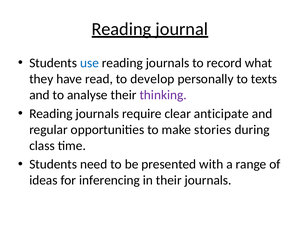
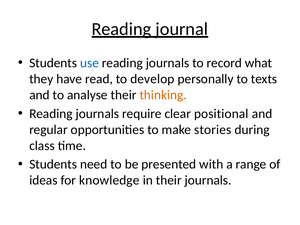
thinking colour: purple -> orange
anticipate: anticipate -> positional
inferencing: inferencing -> knowledge
